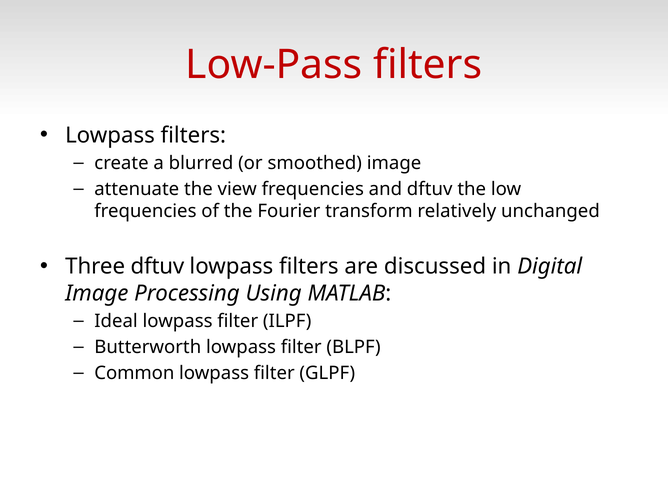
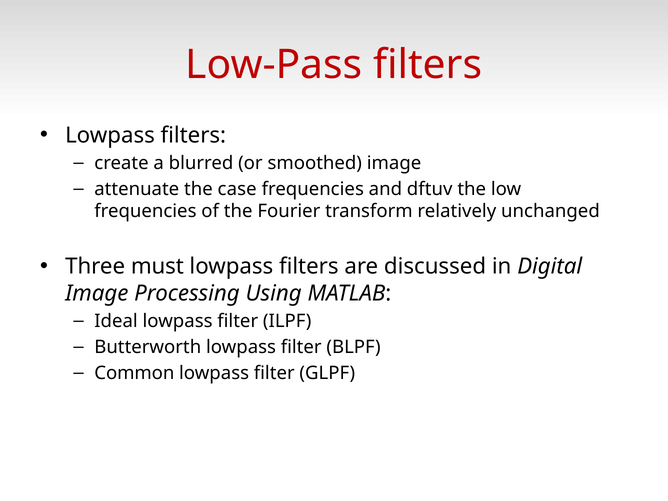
view: view -> case
Three dftuv: dftuv -> must
